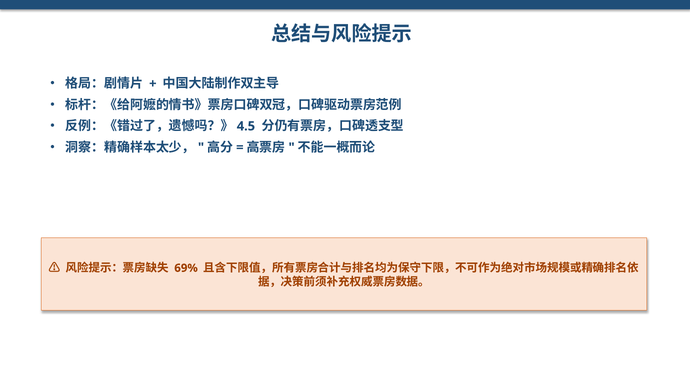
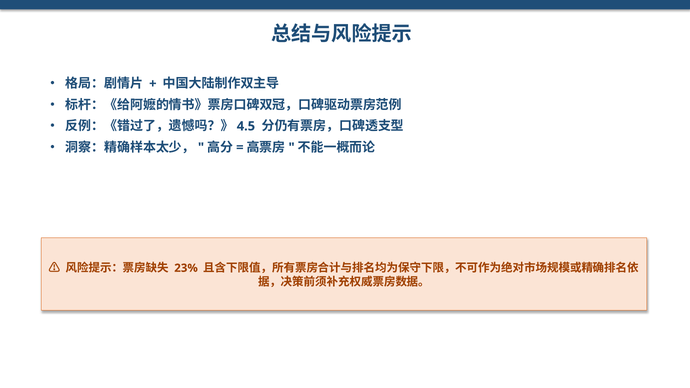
69%: 69% -> 23%
